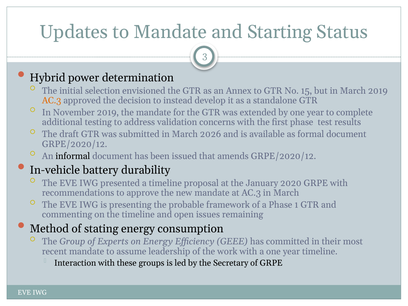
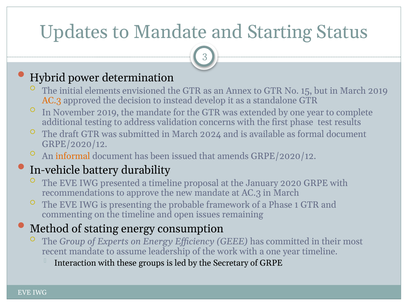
selection: selection -> elements
2026: 2026 -> 2024
informal colour: black -> orange
